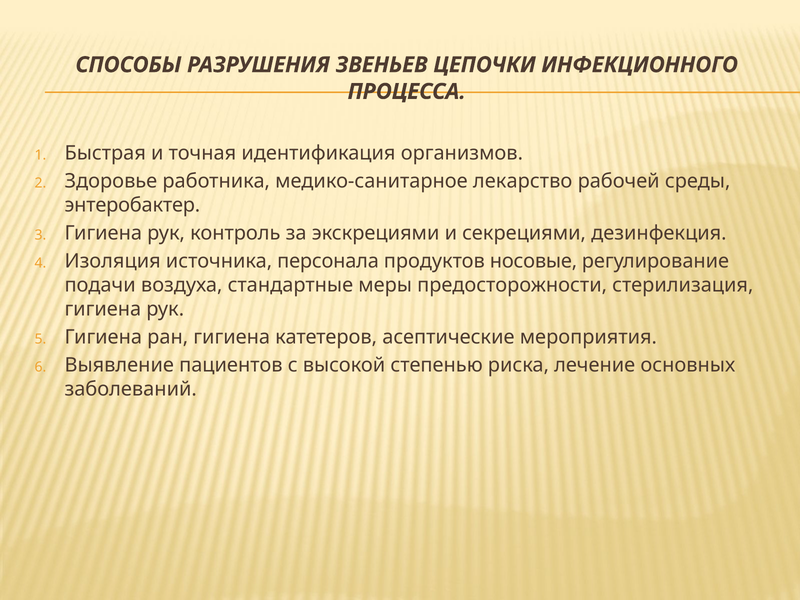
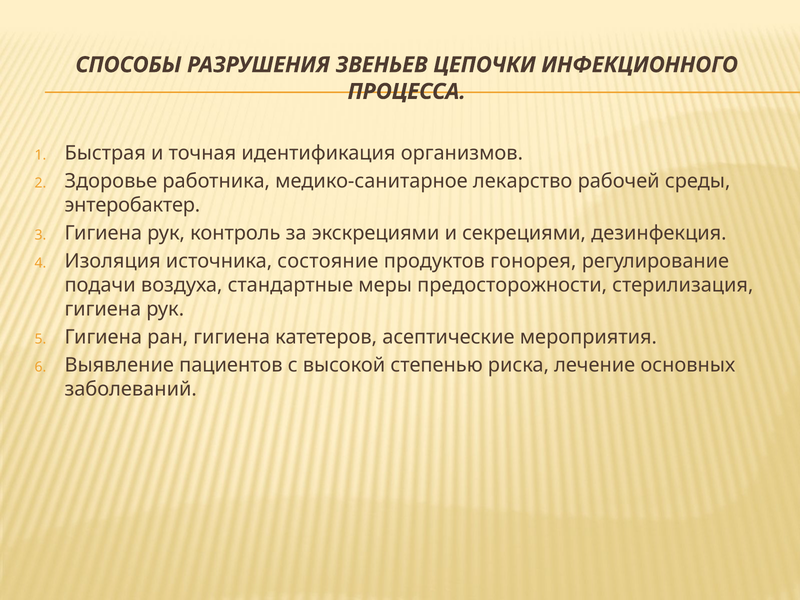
персонала: персонала -> состояние
носовые: носовые -> гонорея
